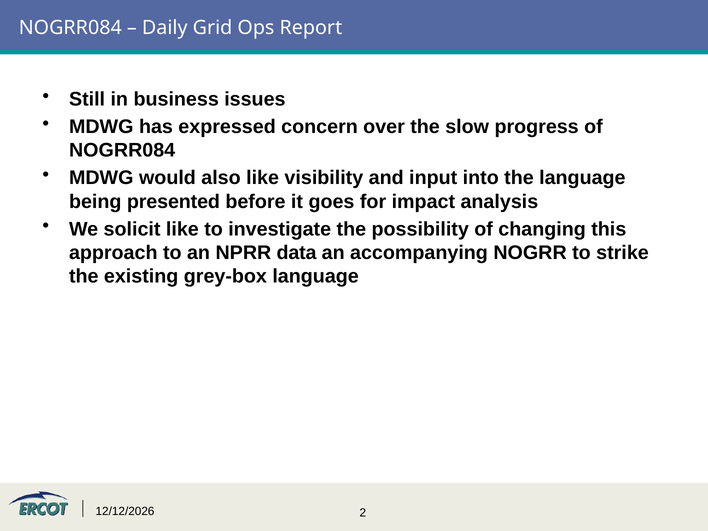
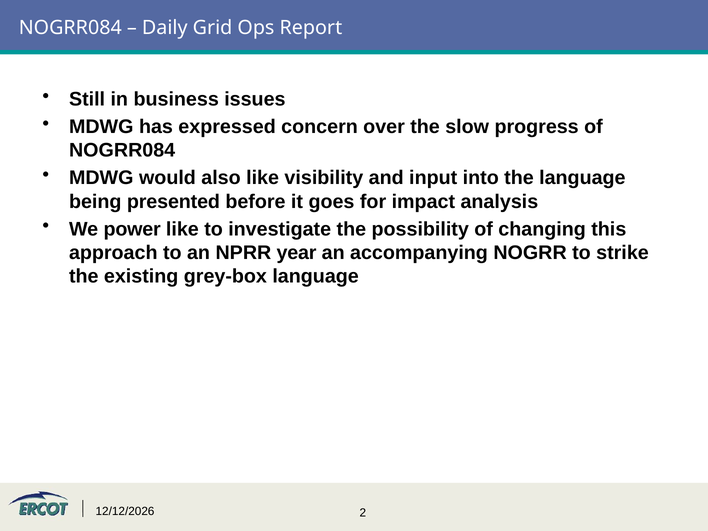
solicit: solicit -> power
data: data -> year
